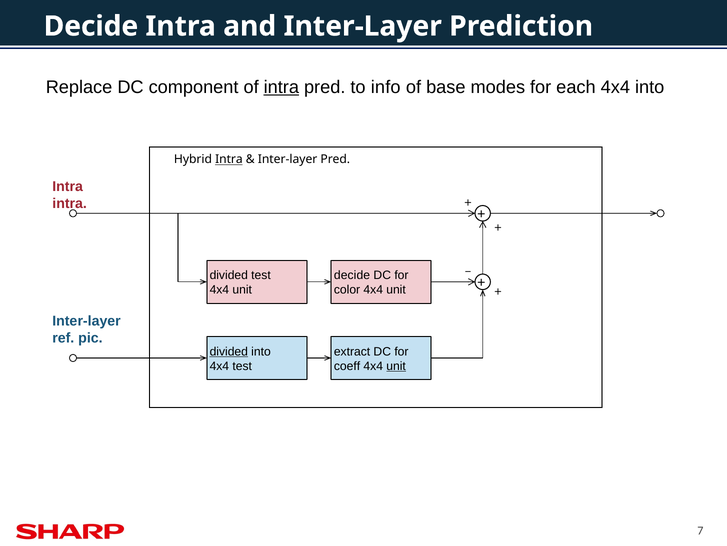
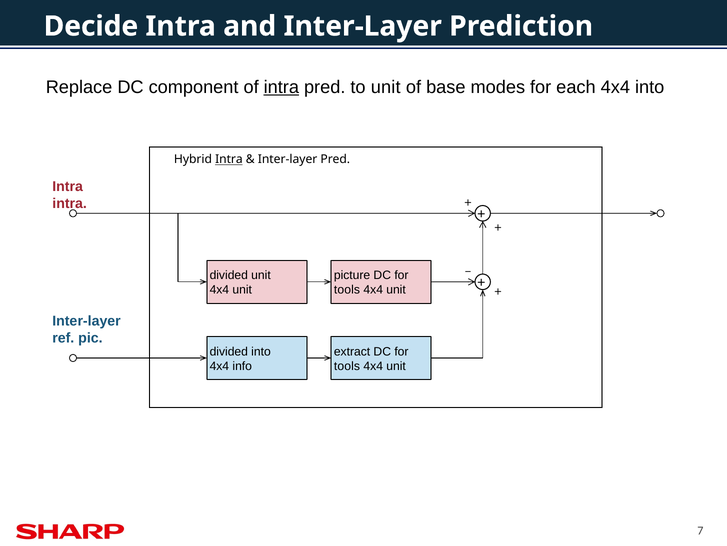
to info: info -> unit
divided test: test -> unit
decide at (352, 275): decide -> picture
color at (347, 290): color -> tools
divided at (229, 351) underline: present -> none
4x4 test: test -> info
coeff at (347, 366): coeff -> tools
unit at (396, 366) underline: present -> none
